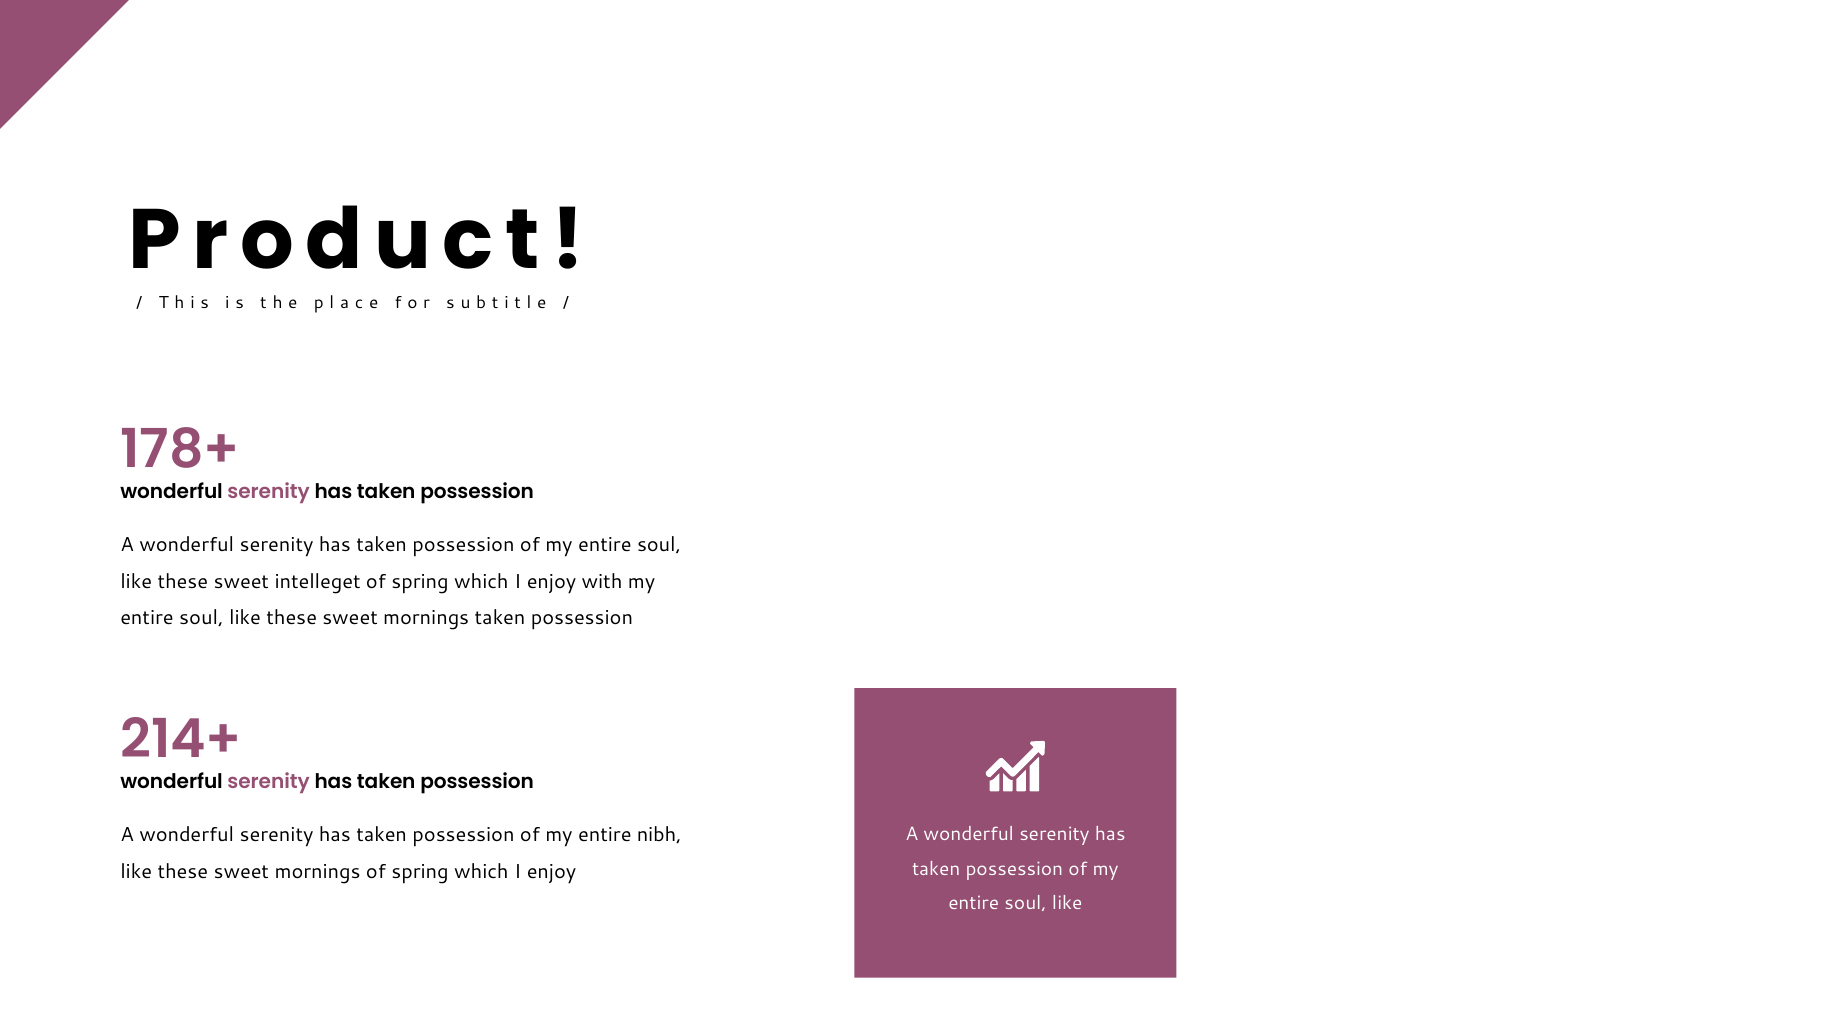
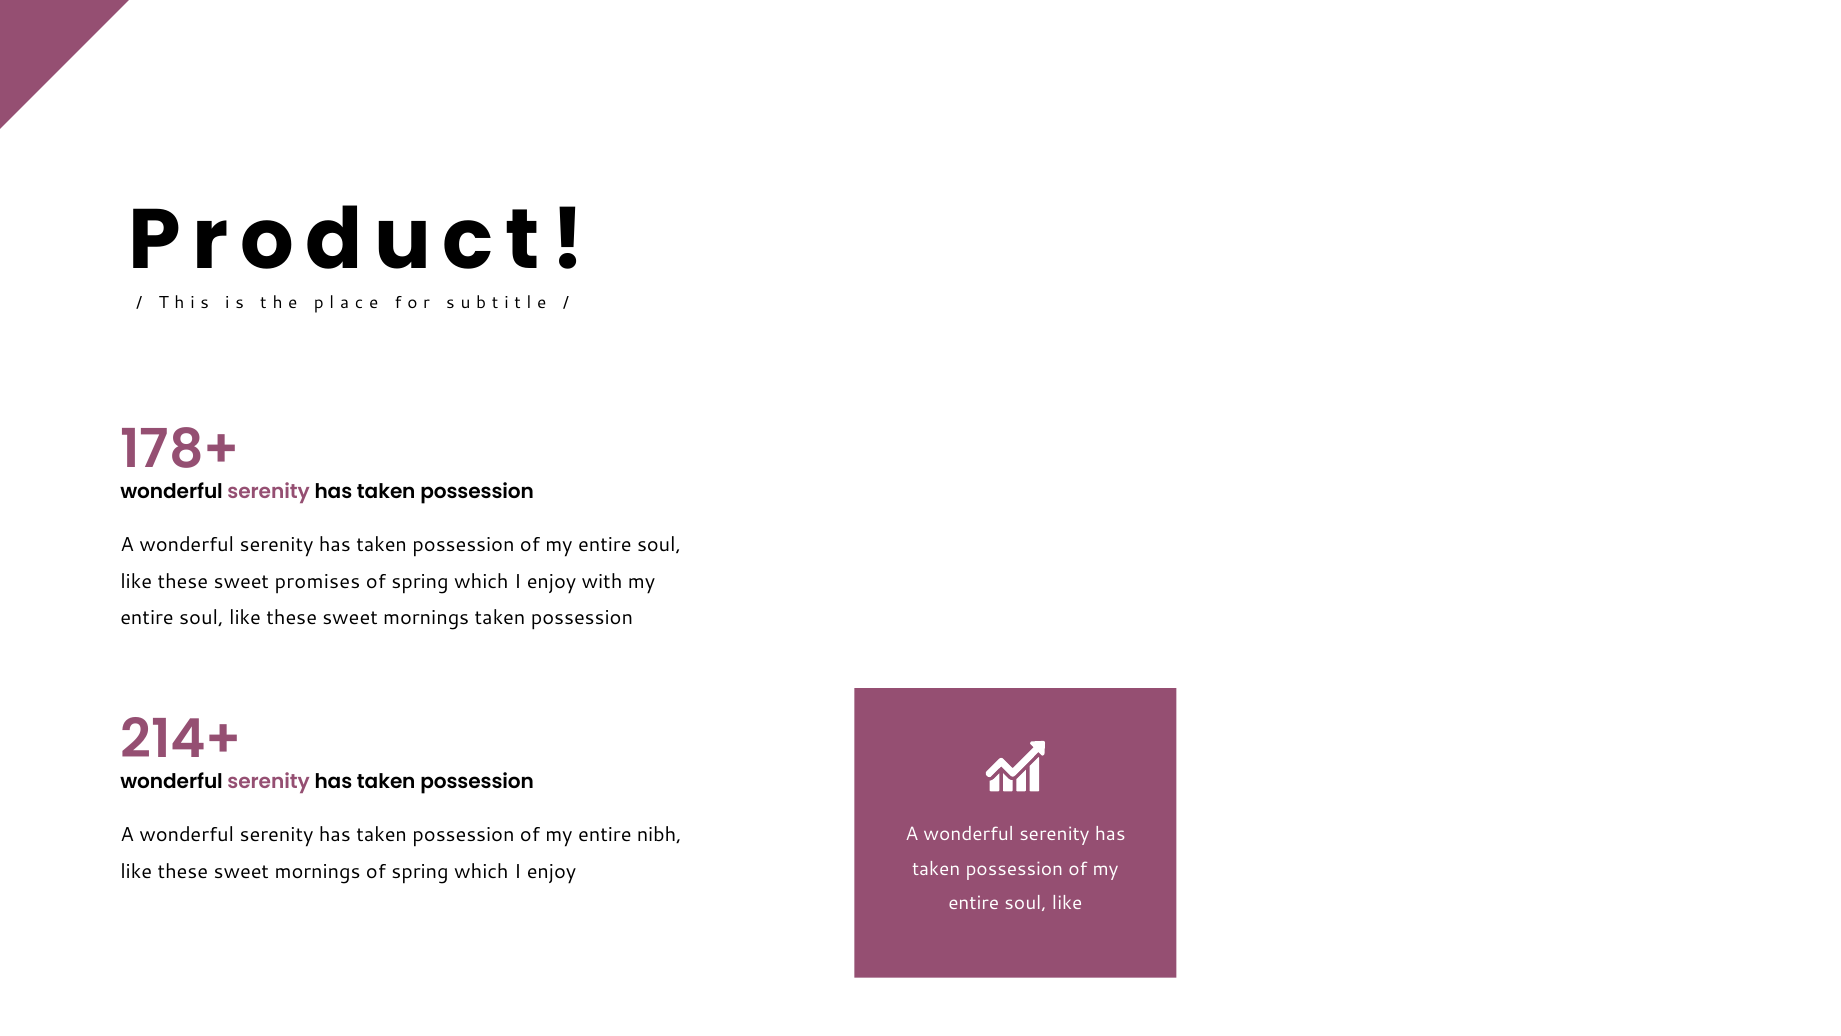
intelleget: intelleget -> promises
